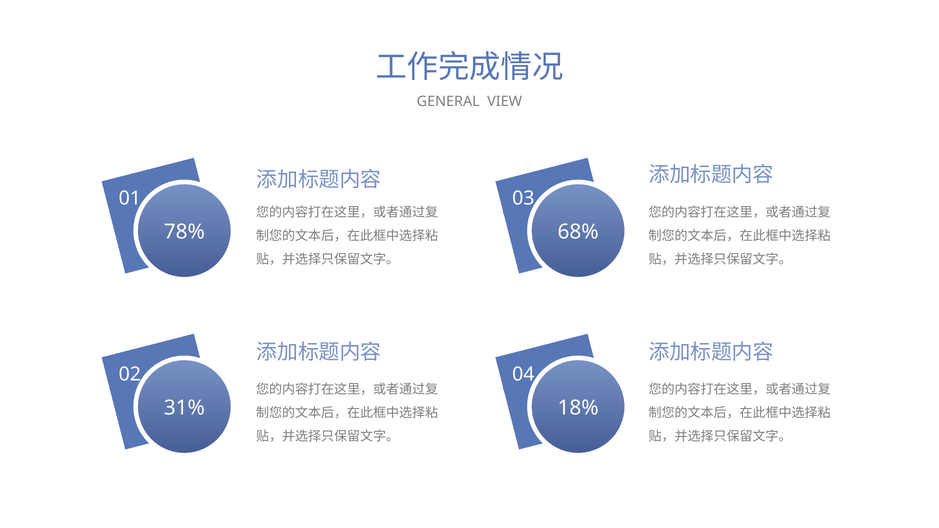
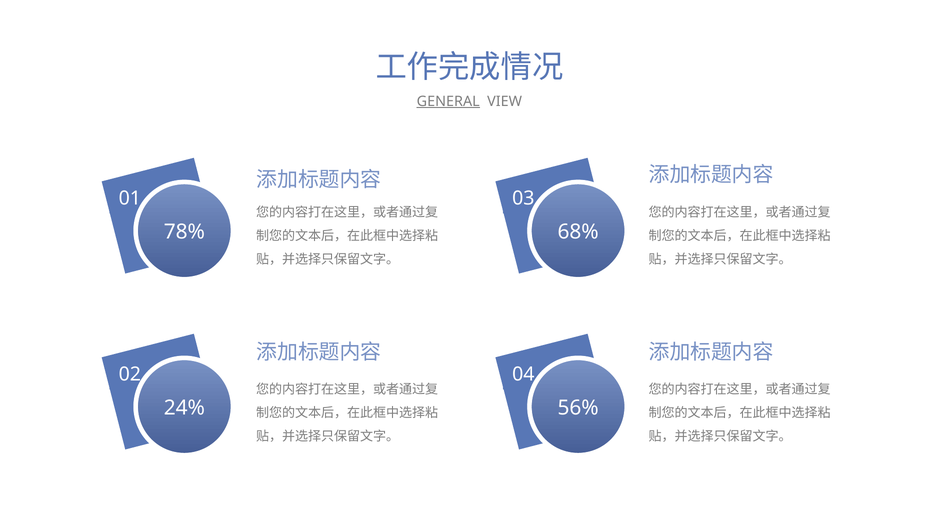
GENERAL underline: none -> present
31%: 31% -> 24%
18%: 18% -> 56%
